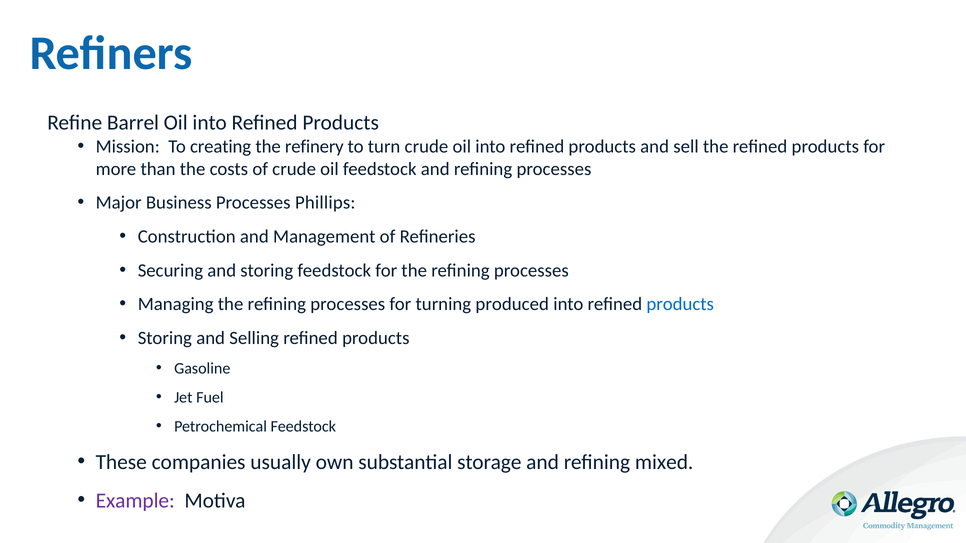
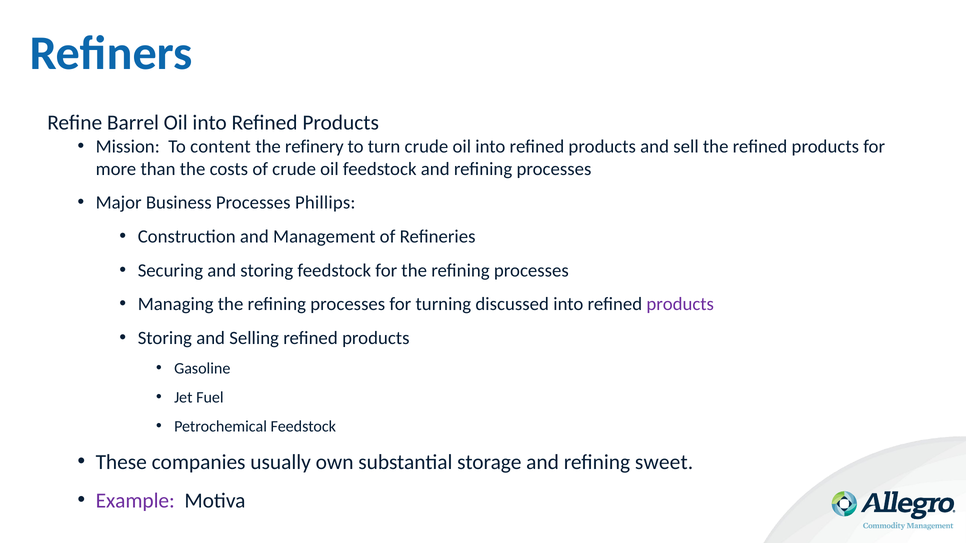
creating: creating -> content
produced: produced -> discussed
products at (680, 304) colour: blue -> purple
mixed: mixed -> sweet
